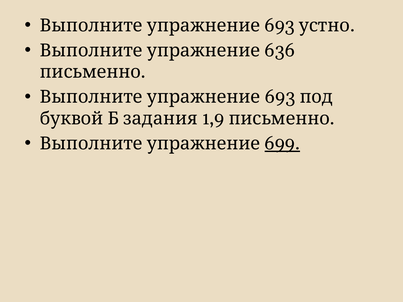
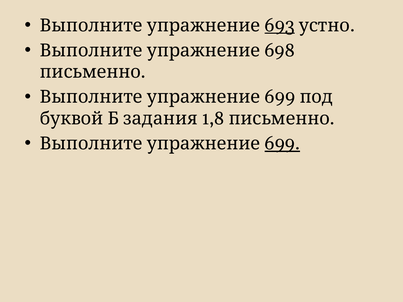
693 at (280, 26) underline: none -> present
636: 636 -> 698
693 at (280, 97): 693 -> 699
1,9: 1,9 -> 1,8
